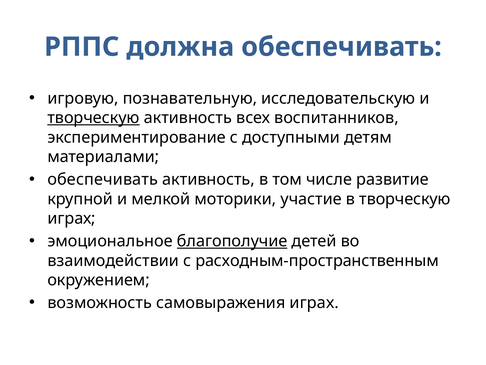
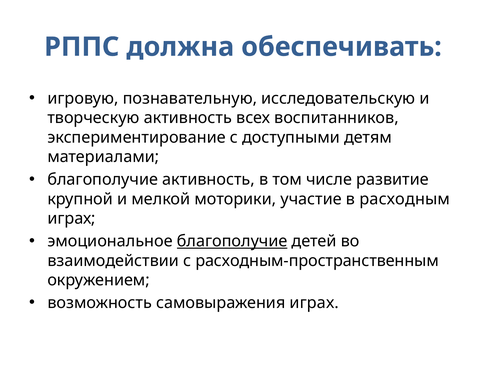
творческую at (93, 118) underline: present -> none
обеспечивать at (103, 179): обеспечивать -> благополучие
в творческую: творческую -> расходным
